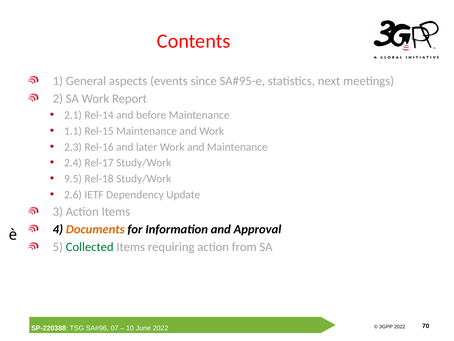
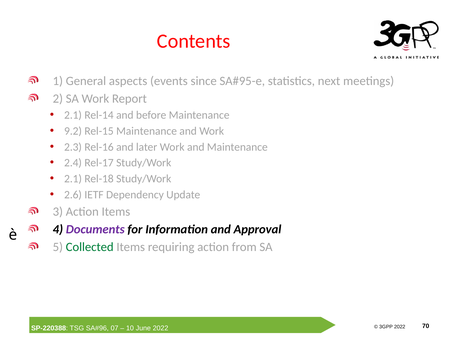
1.1: 1.1 -> 9.2
9.5 at (73, 178): 9.5 -> 2.1
Documents colour: orange -> purple
